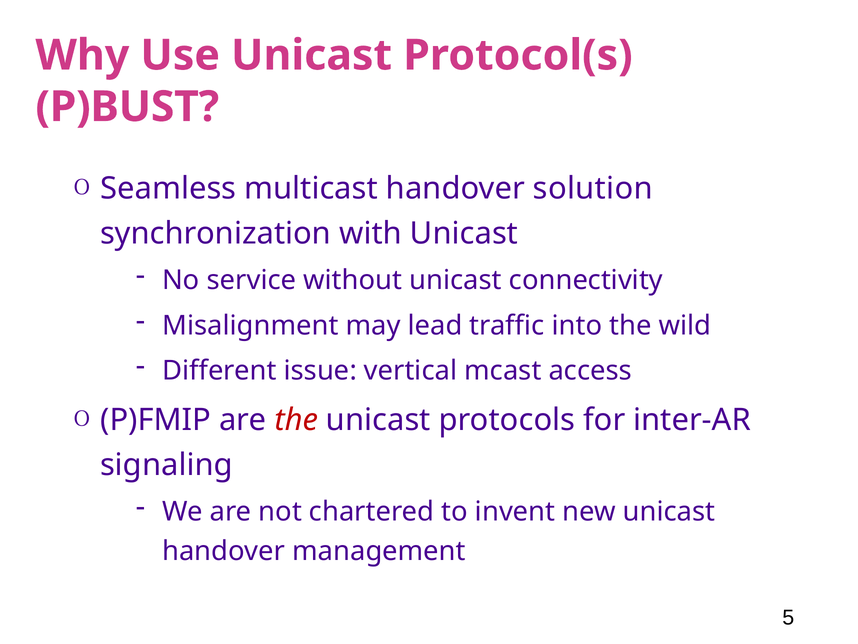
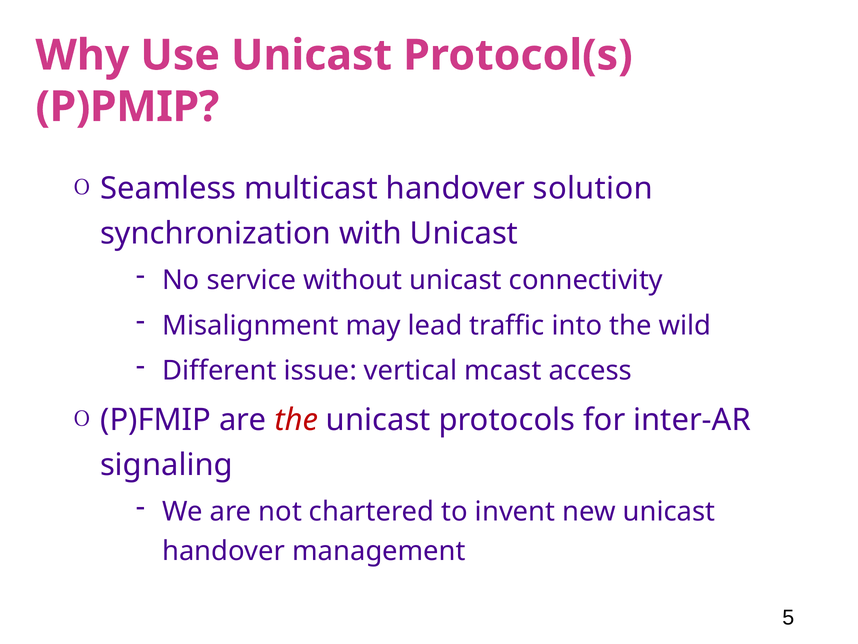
P)BUST: P)BUST -> P)PMIP
